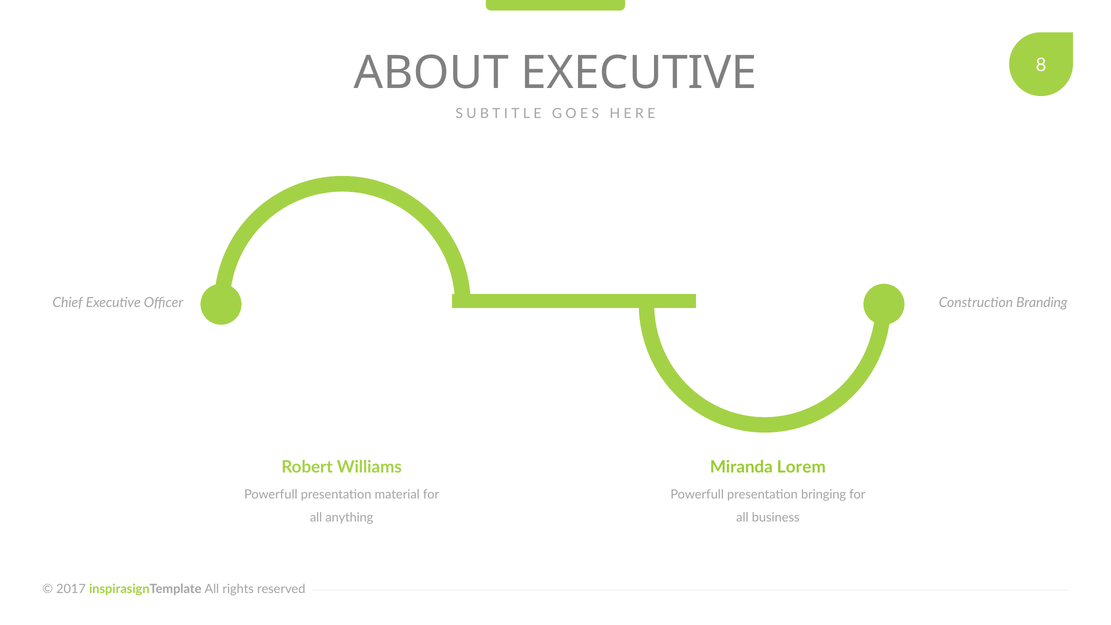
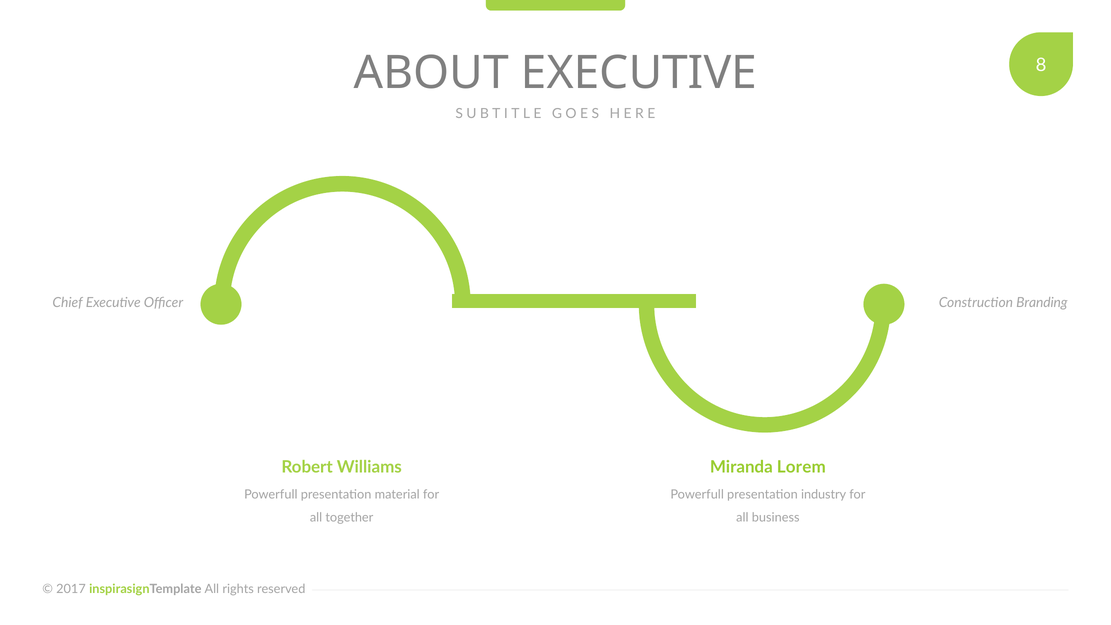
bringing: bringing -> industry
anything: anything -> together
